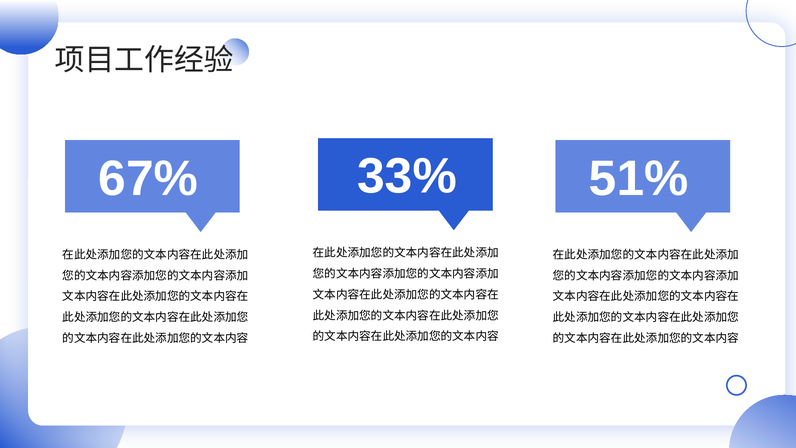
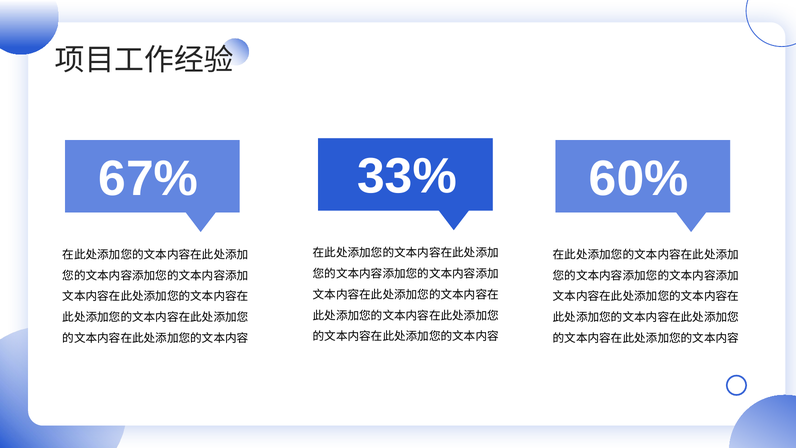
51%: 51% -> 60%
